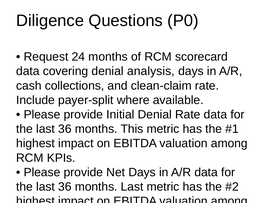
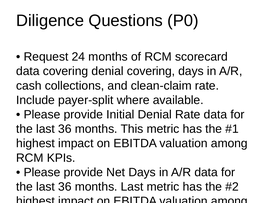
denial analysis: analysis -> covering
